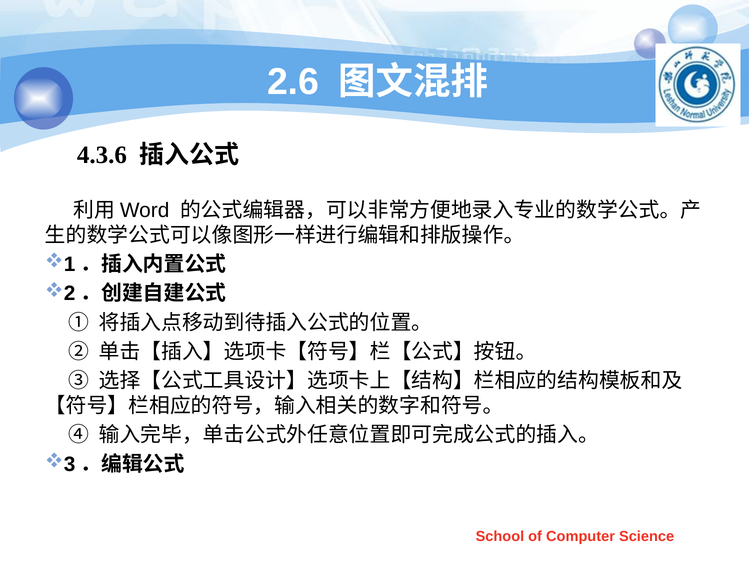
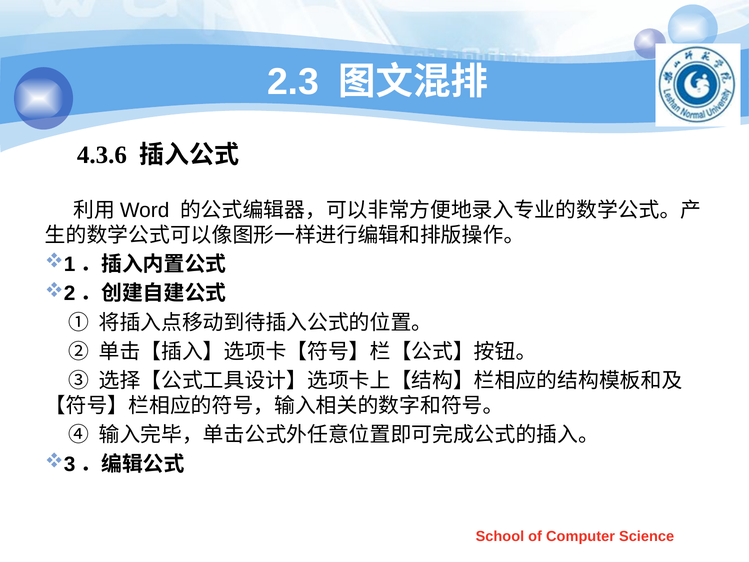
2.6: 2.6 -> 2.3
